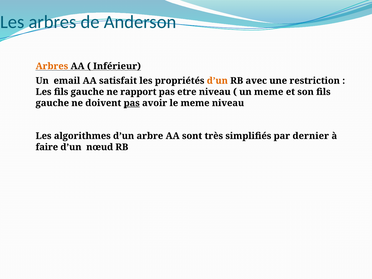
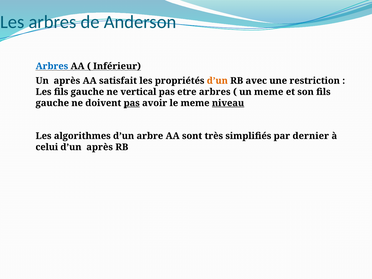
Arbres at (52, 66) colour: orange -> blue
Un email: email -> après
rapport: rapport -> vertical
etre niveau: niveau -> arbres
niveau at (228, 103) underline: none -> present
faire: faire -> celui
d’un nœud: nœud -> après
